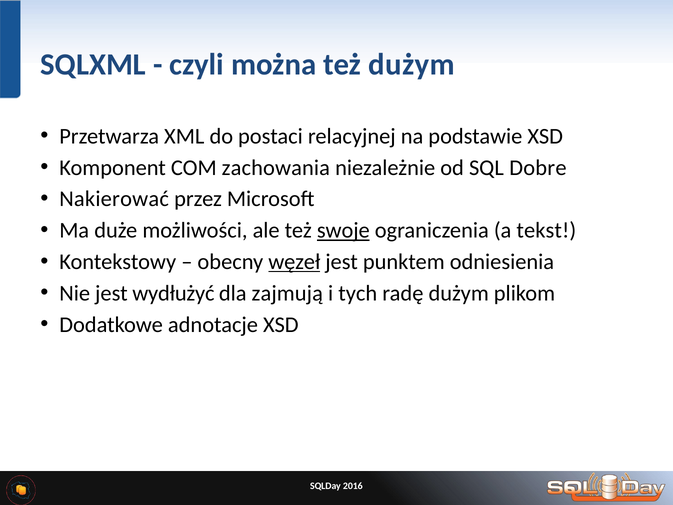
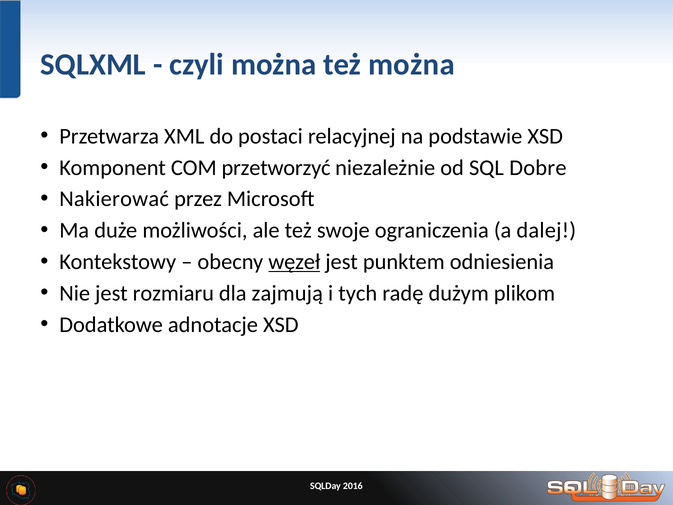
też dużym: dużym -> można
zachowania: zachowania -> przetworzyć
swoje underline: present -> none
tekst: tekst -> dalej
wydłużyć: wydłużyć -> rozmiaru
